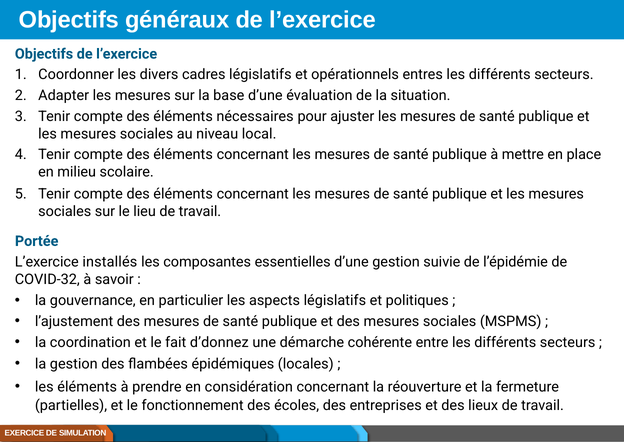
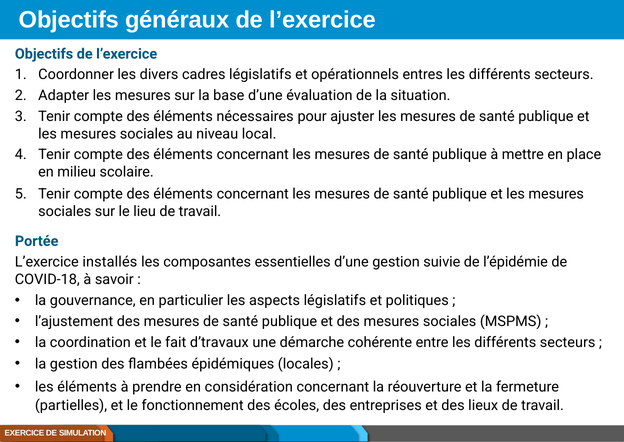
COVID-32: COVID-32 -> COVID-18
d’donnez: d’donnez -> d’travaux
